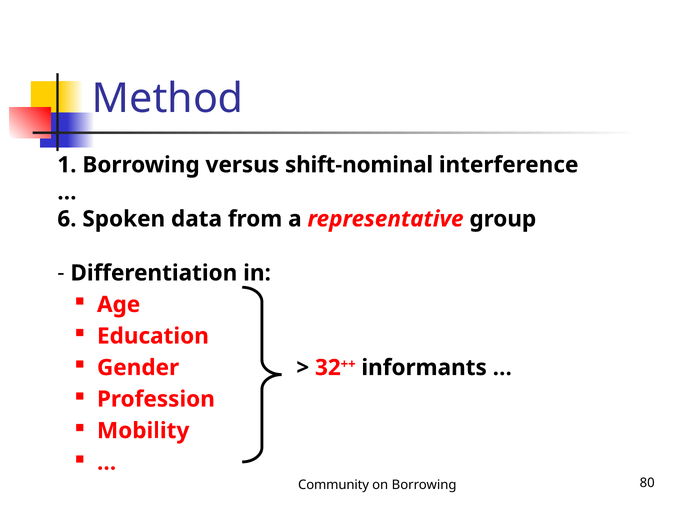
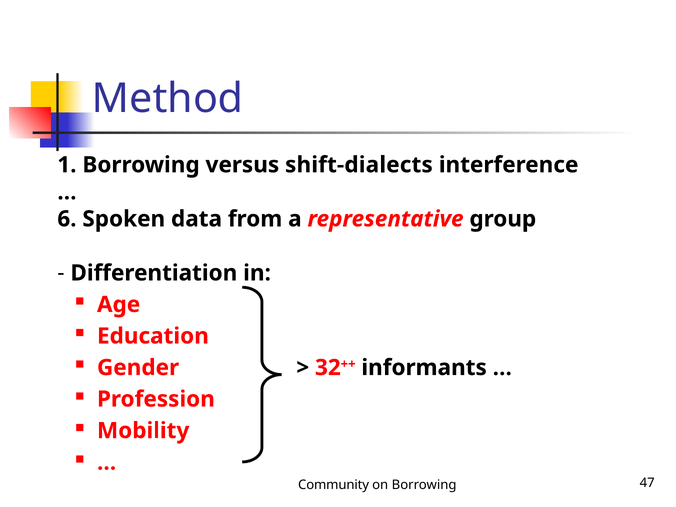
shift-nominal: shift-nominal -> shift-dialects
80: 80 -> 47
